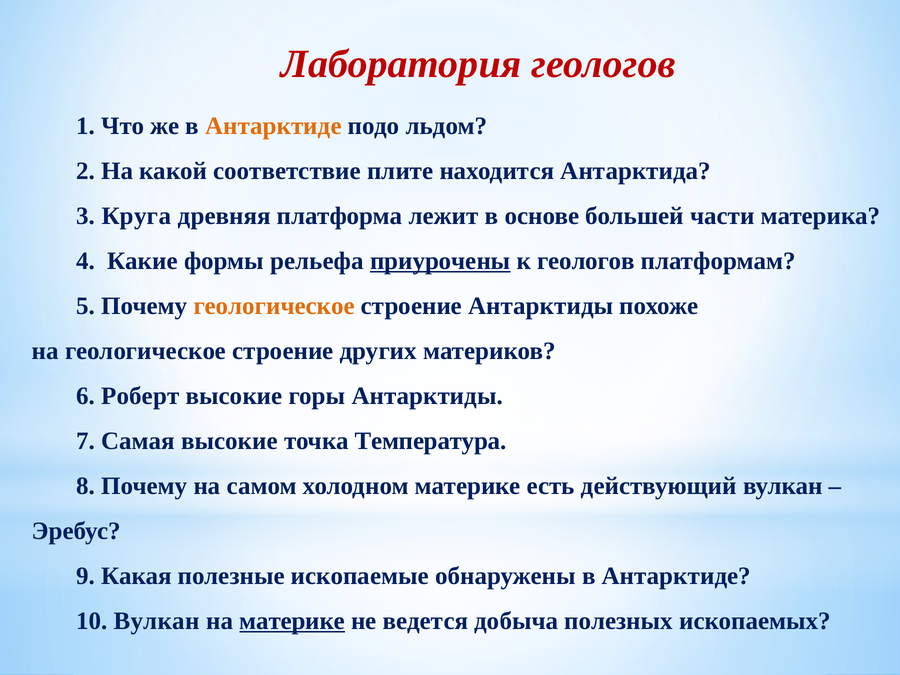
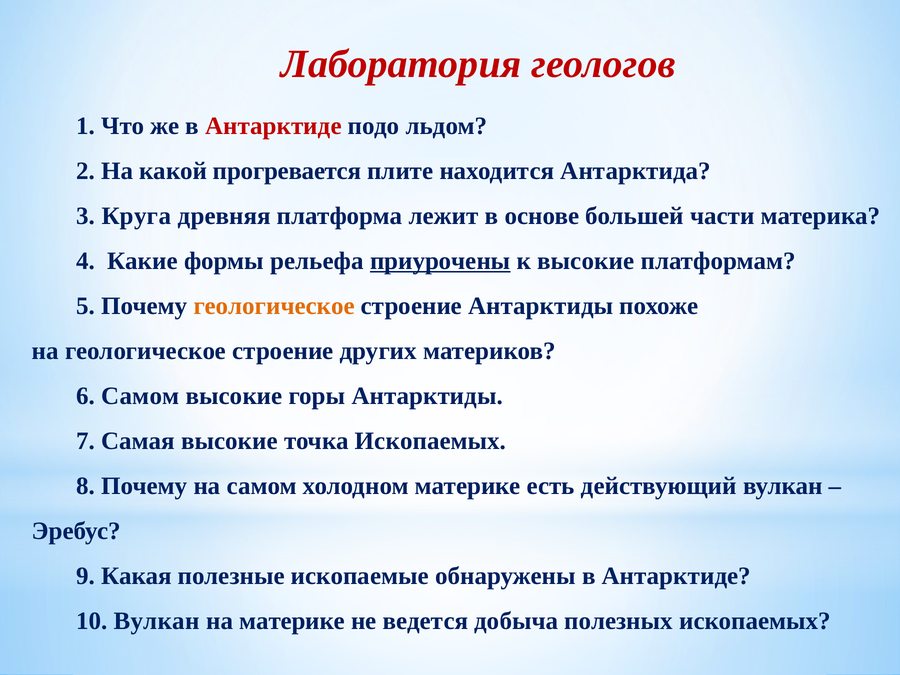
Антарктиде at (273, 126) colour: orange -> red
соответствие: соответствие -> прогревается
к геологов: геологов -> высокие
6 Роберт: Роберт -> Самом
точка Температура: Температура -> Ископаемых
материке at (292, 621) underline: present -> none
